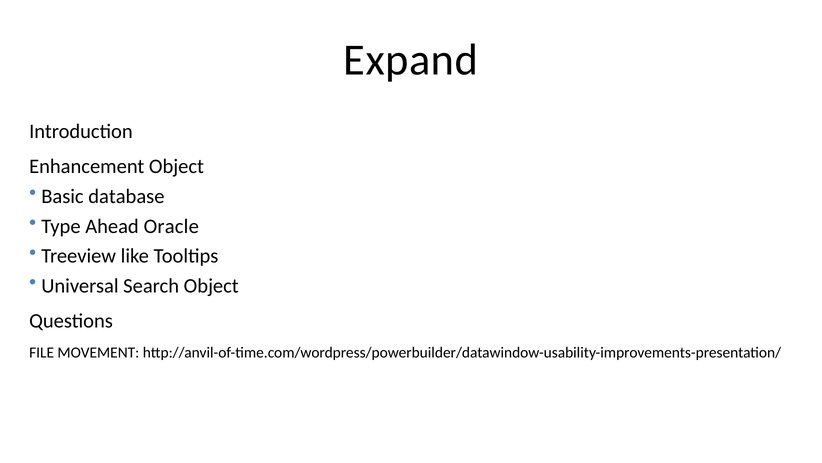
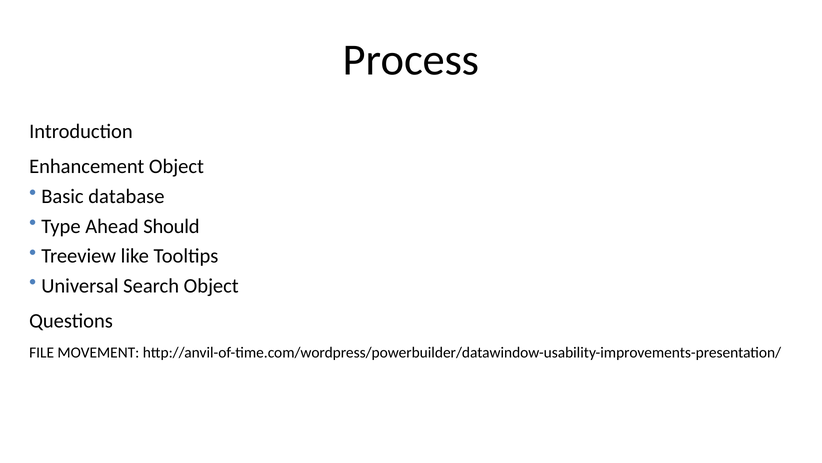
Expand: Expand -> Process
Oracle: Oracle -> Should
